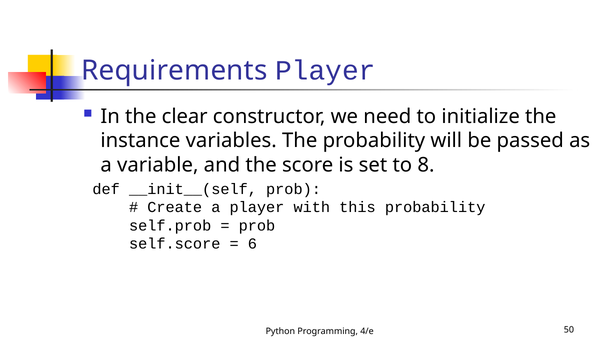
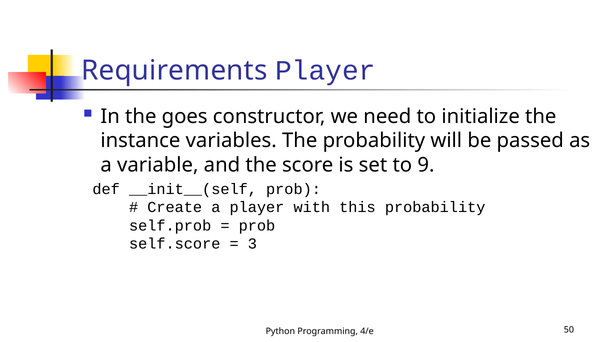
clear: clear -> goes
8: 8 -> 9
6: 6 -> 3
